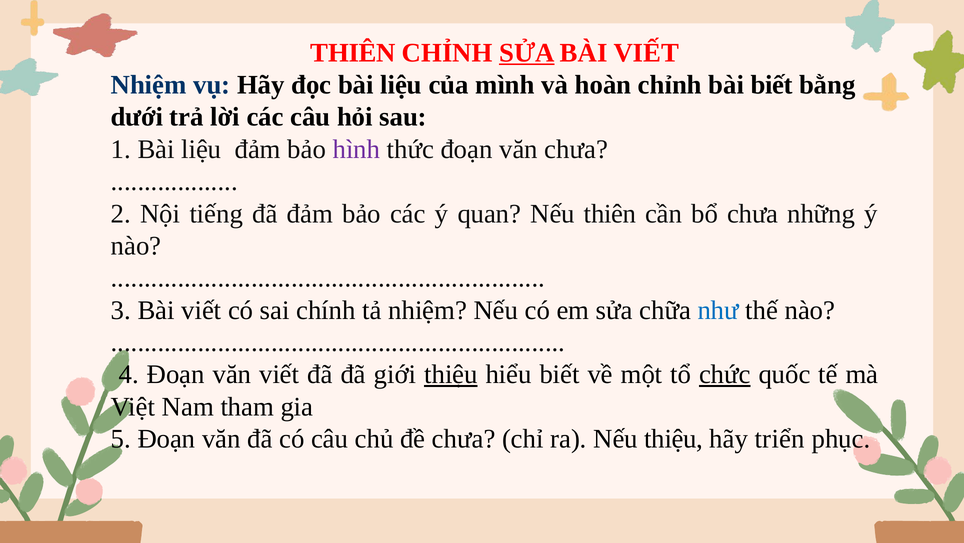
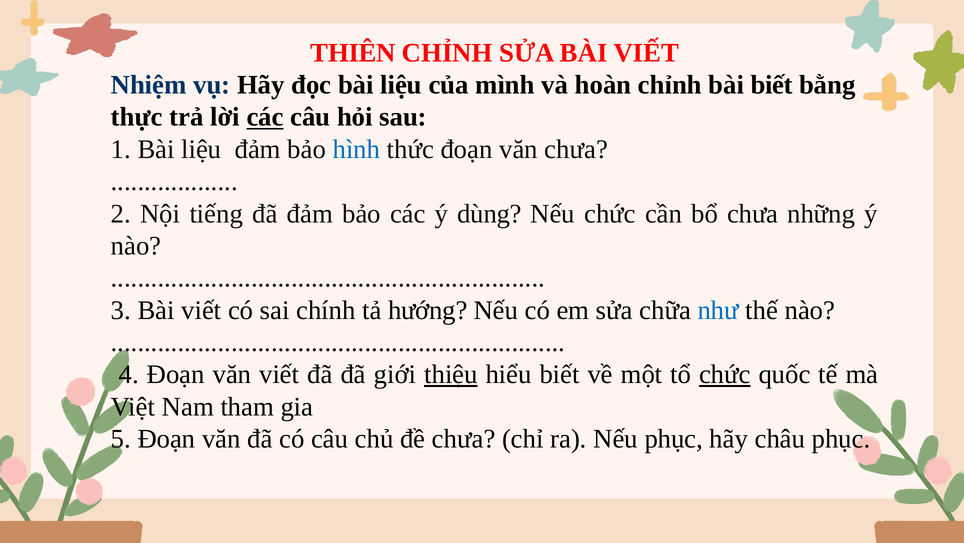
SỬA at (527, 53) underline: present -> none
dưới: dưới -> thực
các at (265, 117) underline: none -> present
hình colour: purple -> blue
quan: quan -> dùng
Nếu thiên: thiên -> chức
tả nhiệm: nhiệm -> hướng
Nếu thiệu: thiệu -> phục
triển: triển -> châu
